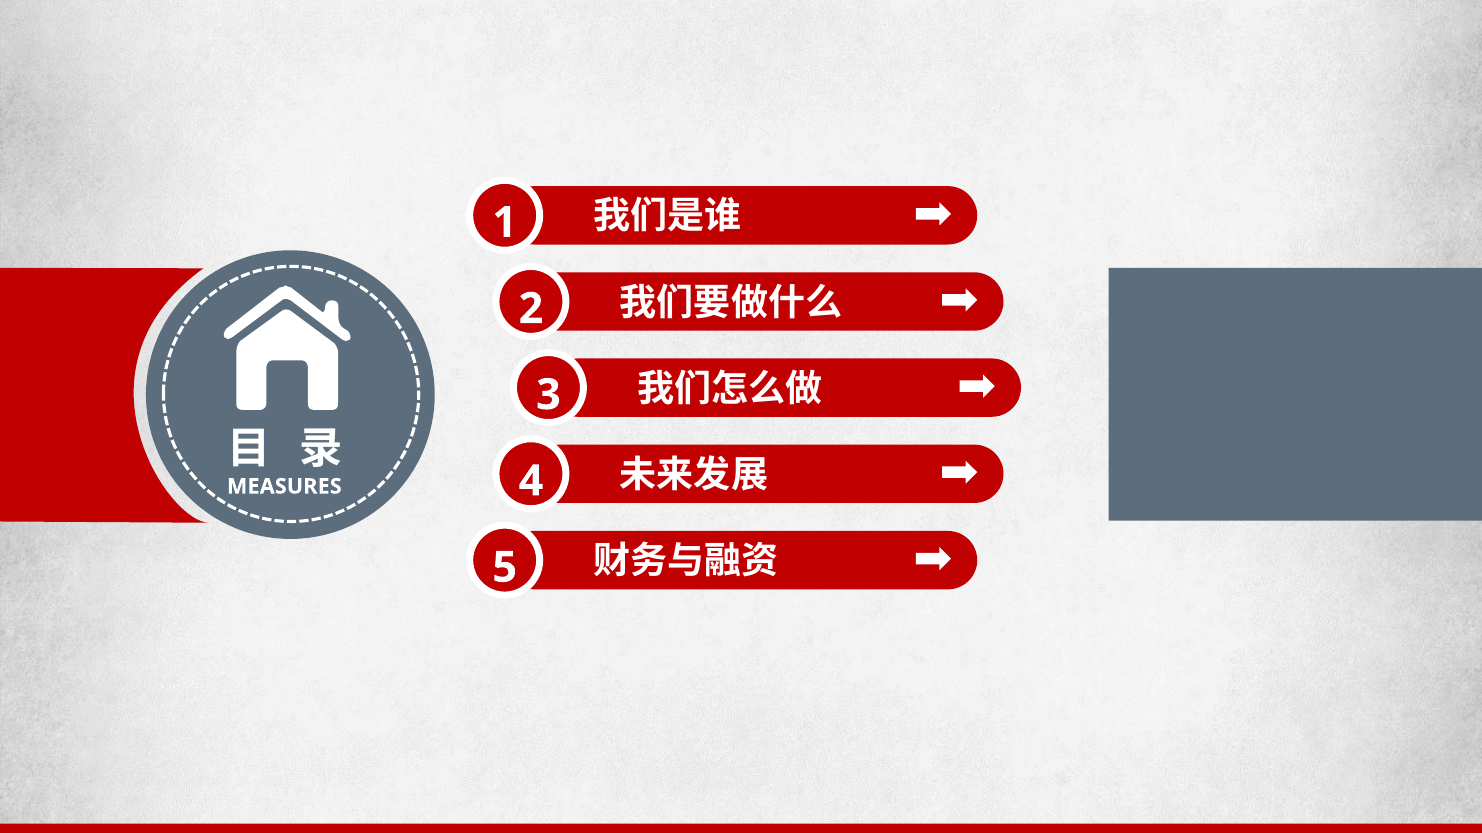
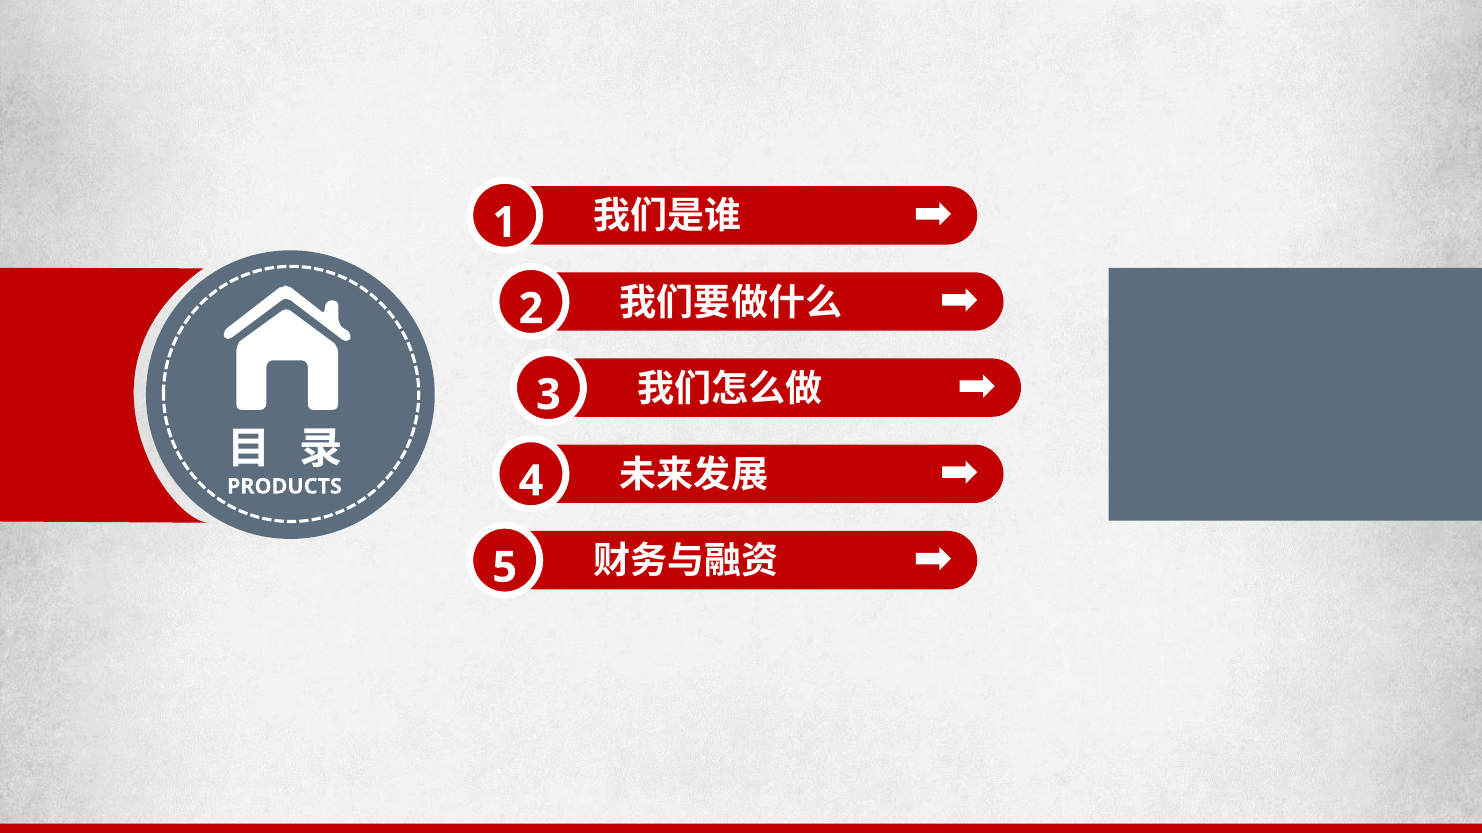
MEASURES: MEASURES -> PRODUCTS
